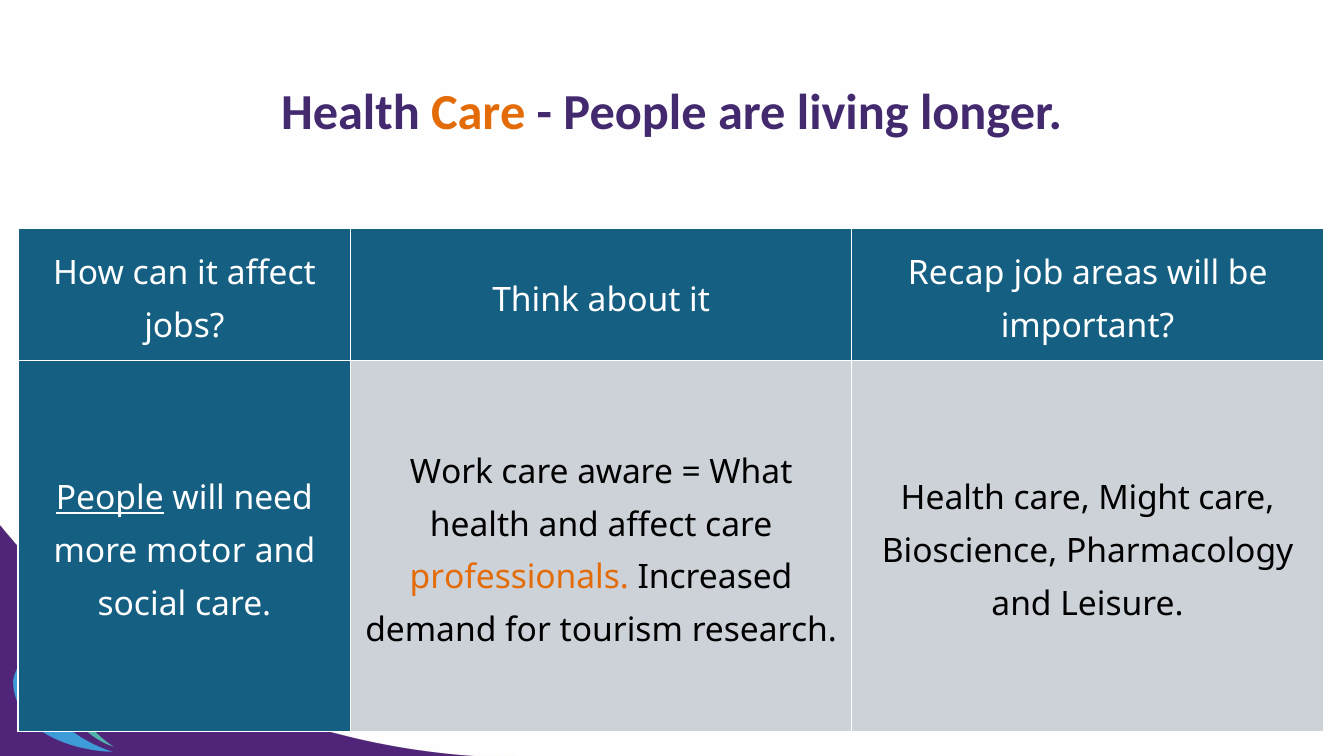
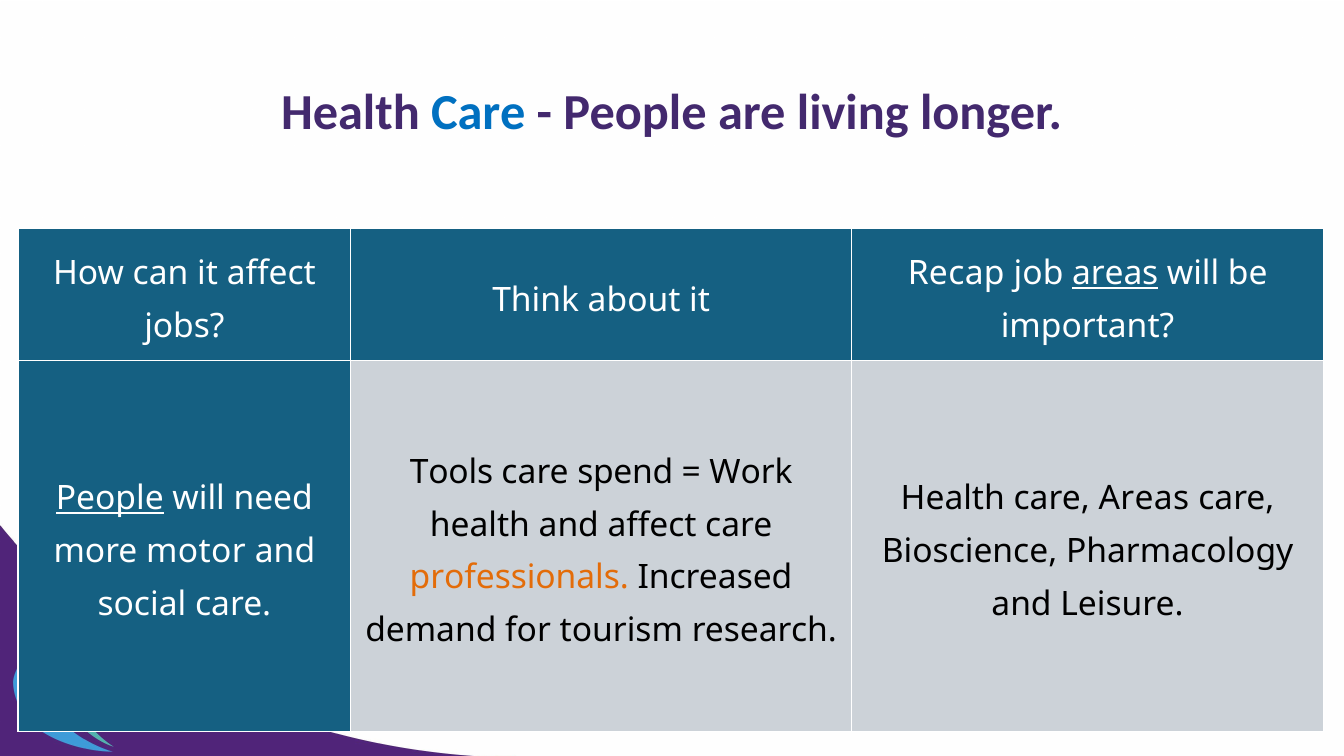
Care at (478, 113) colour: orange -> blue
areas at (1115, 274) underline: none -> present
Work: Work -> Tools
aware: aware -> spend
What: What -> Work
care Might: Might -> Areas
